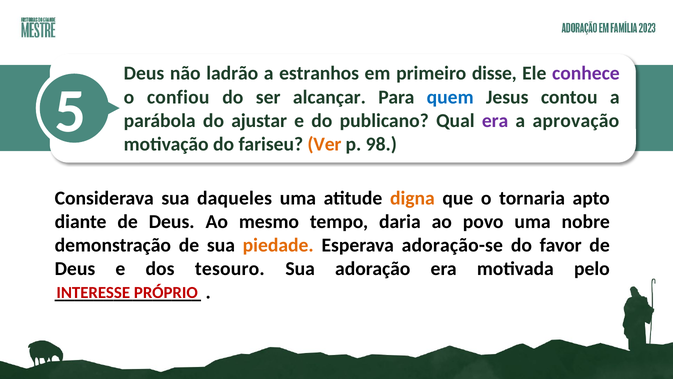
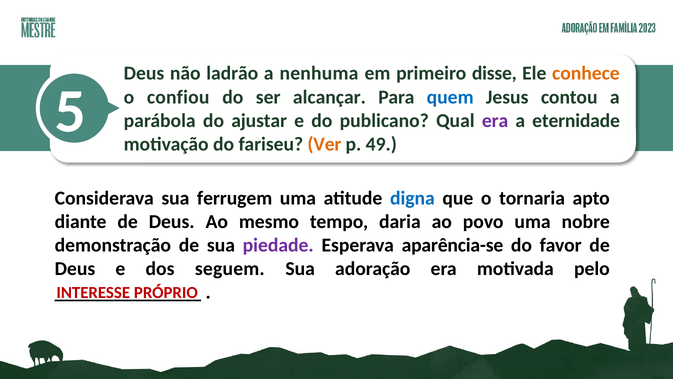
estranhos: estranhos -> nenhuma
conhece colour: purple -> orange
aprovação: aprovação -> eternidade
98: 98 -> 49
daqueles: daqueles -> ferrugem
digna colour: orange -> blue
piedade colour: orange -> purple
adoração-se: adoração-se -> aparência-se
tesouro: tesouro -> seguem
